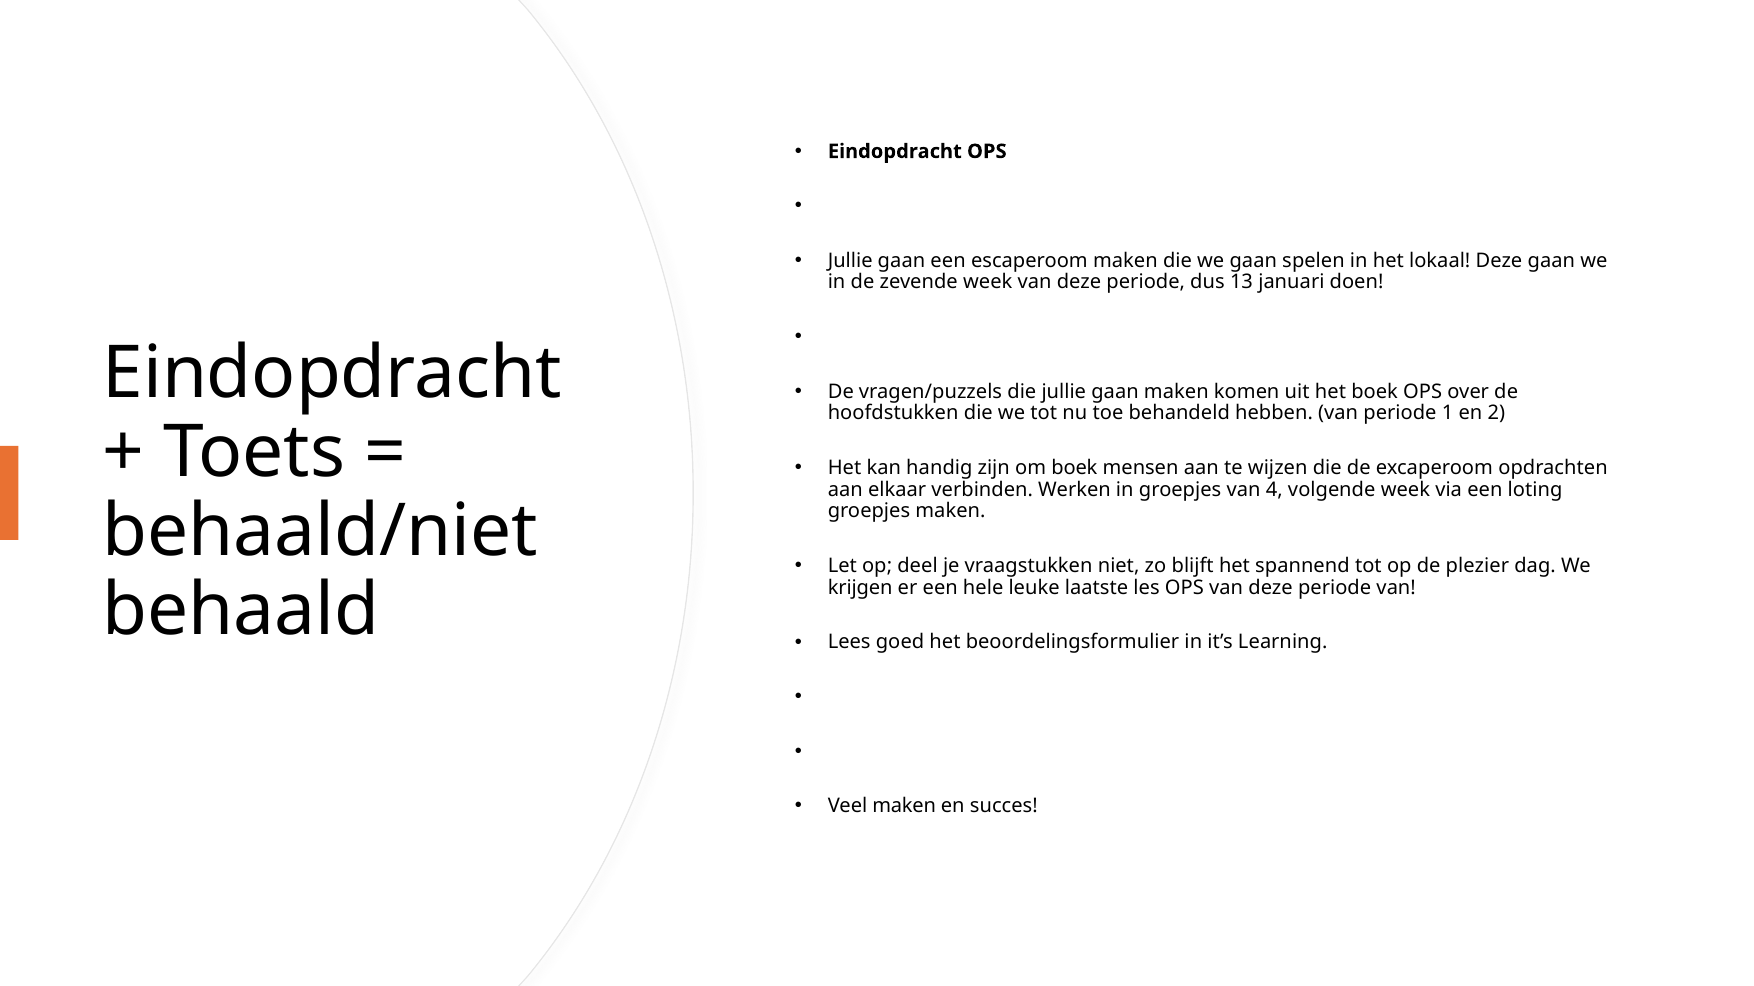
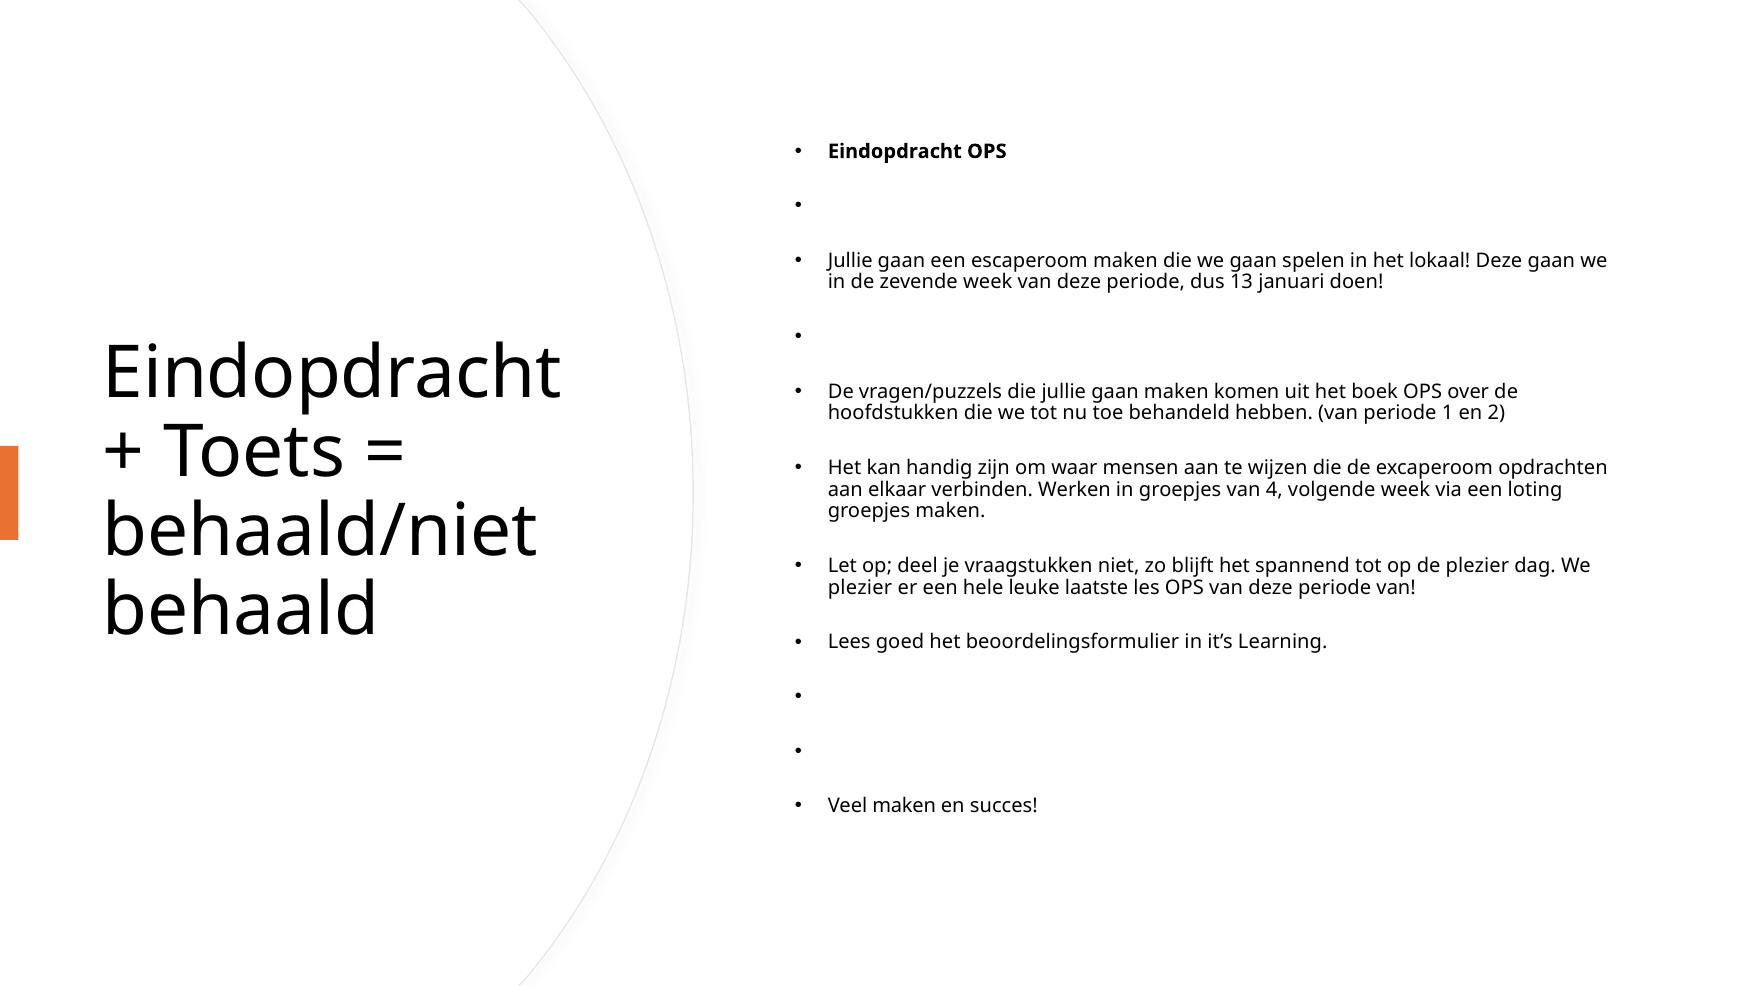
om boek: boek -> waar
krijgen at (860, 588): krijgen -> plezier
